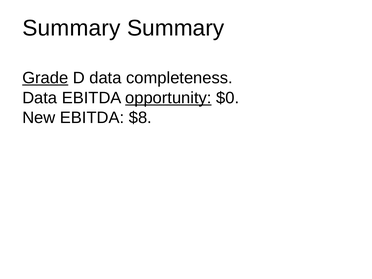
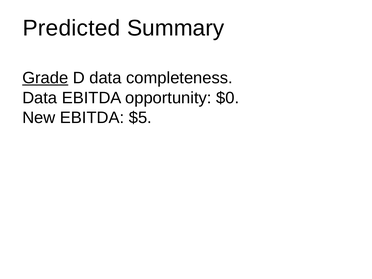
Summary at (71, 28): Summary -> Predicted
opportunity underline: present -> none
$8: $8 -> $5
